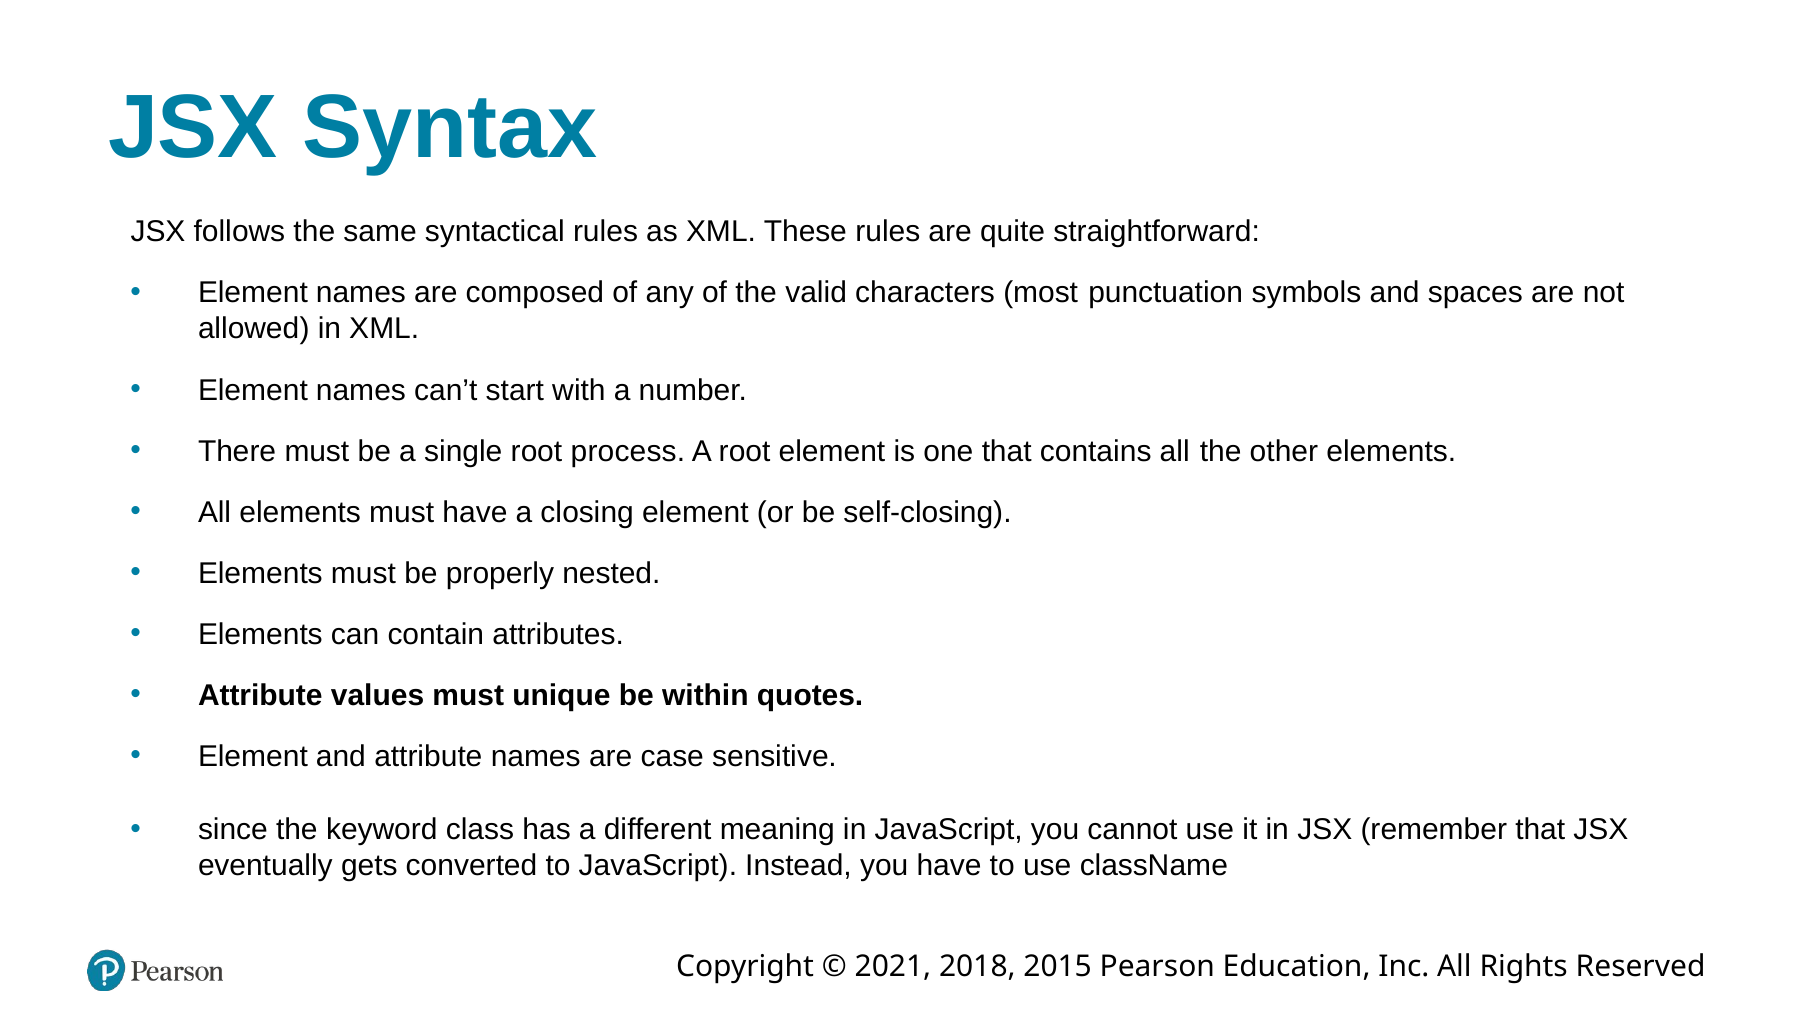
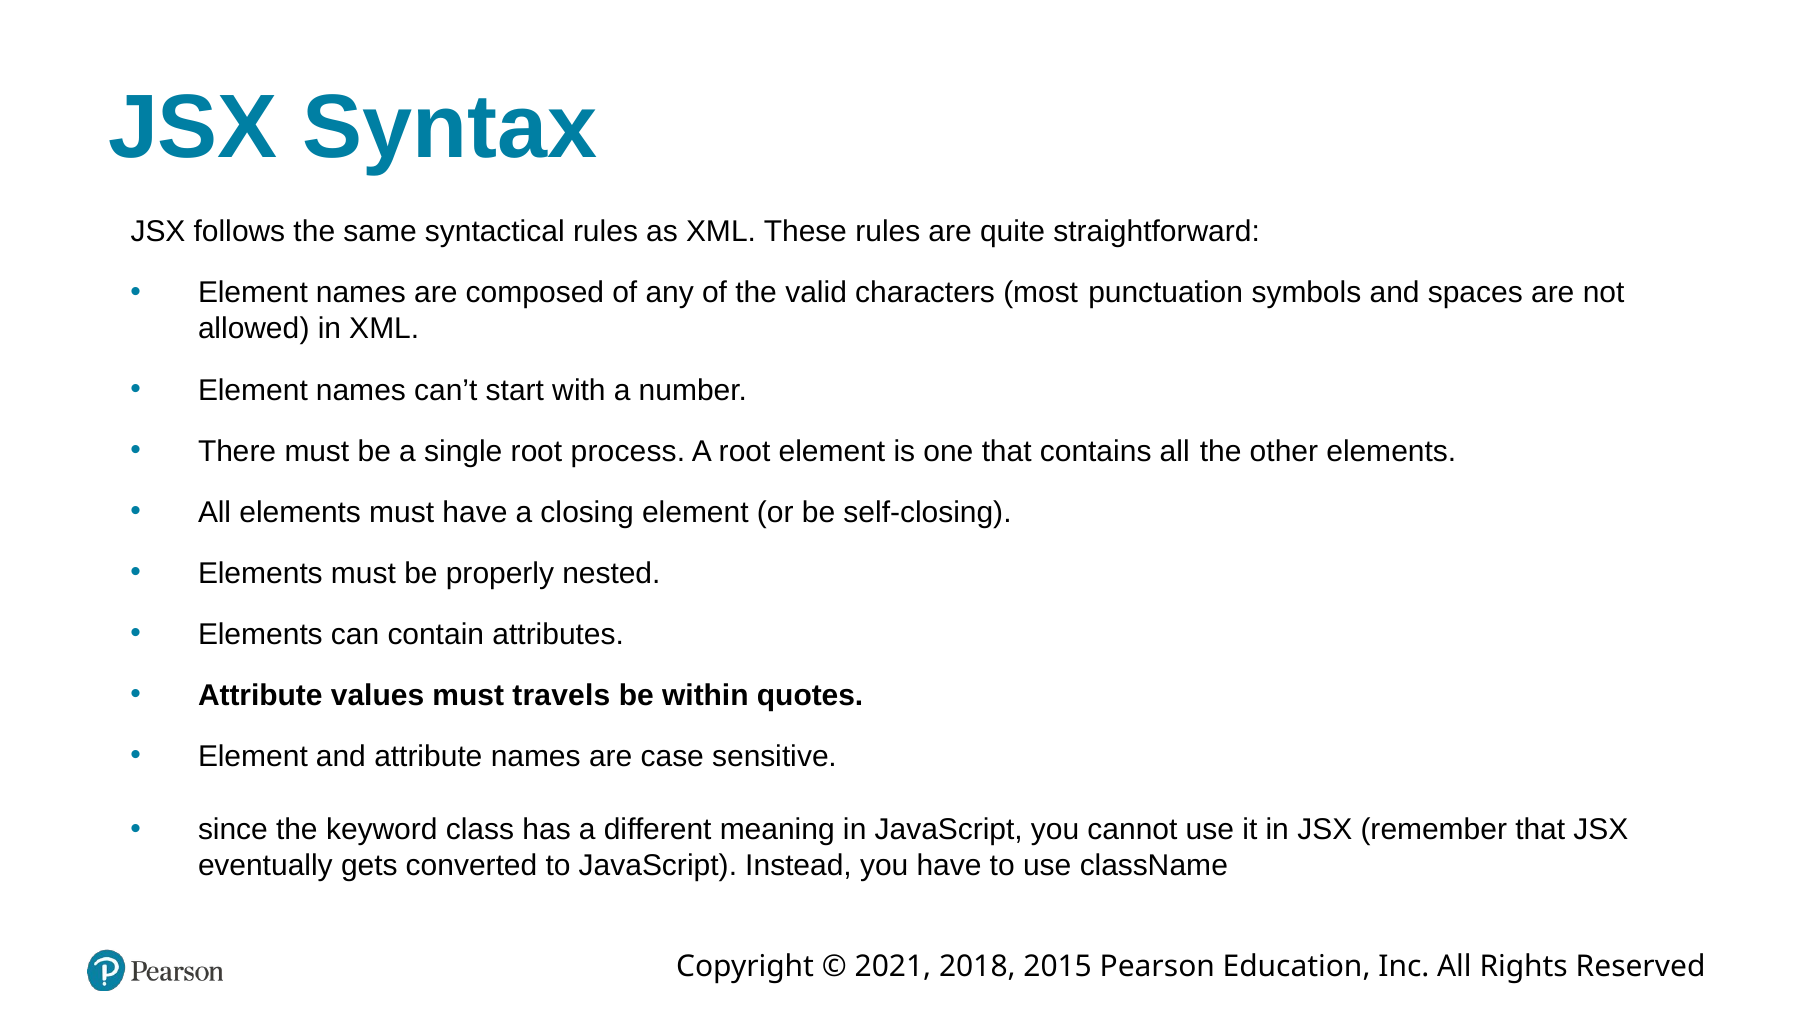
unique: unique -> travels
